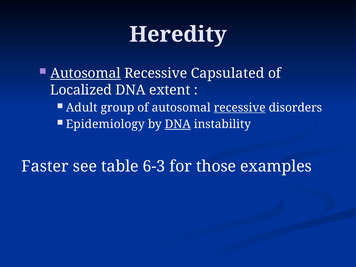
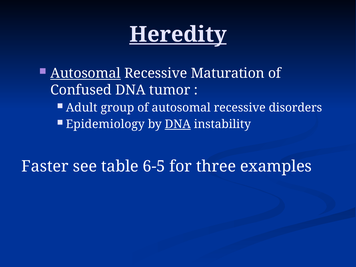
Heredity underline: none -> present
Capsulated: Capsulated -> Maturation
Localized: Localized -> Confused
extent: extent -> tumor
recessive at (240, 108) underline: present -> none
6-3: 6-3 -> 6-5
those: those -> three
